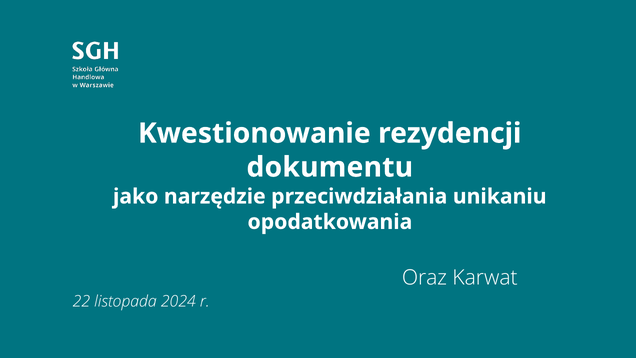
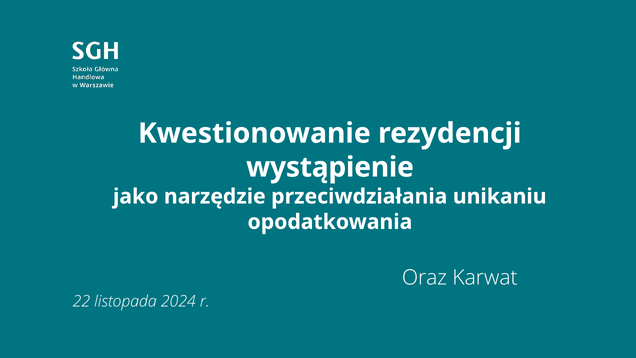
dokumentu: dokumentu -> wystąpienie
